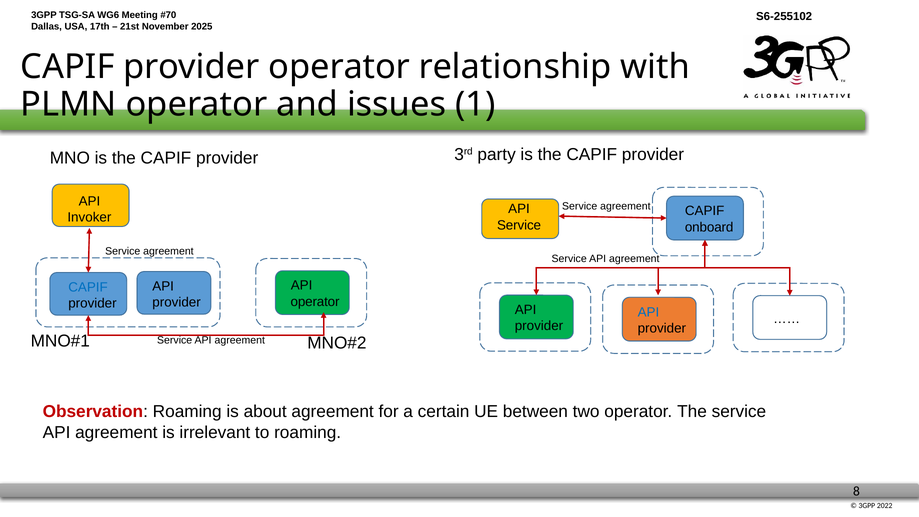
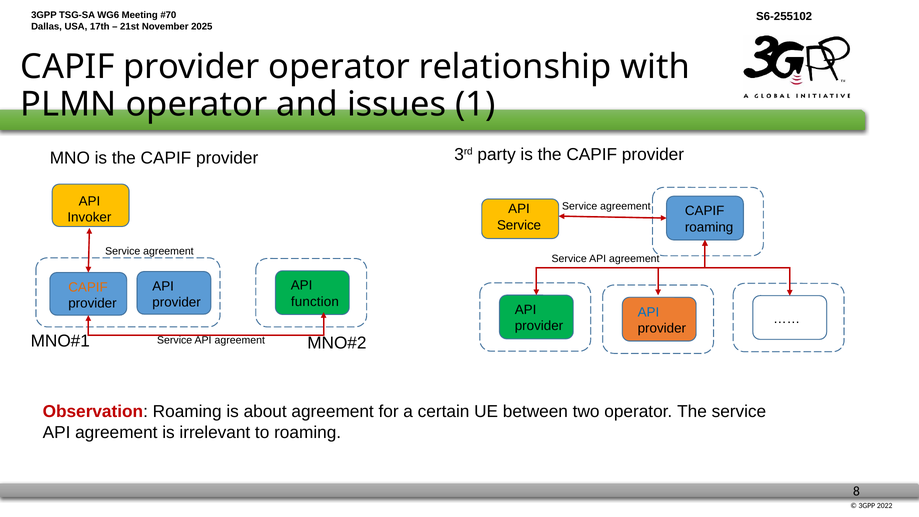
onboard at (709, 227): onboard -> roaming
CAPIF at (88, 287) colour: blue -> orange
operator at (315, 302): operator -> function
